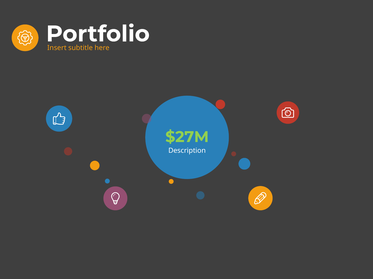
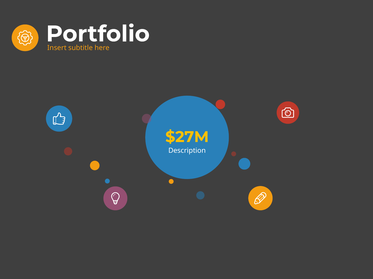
$27M colour: light green -> yellow
